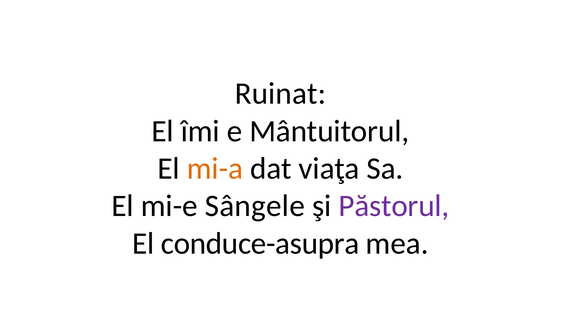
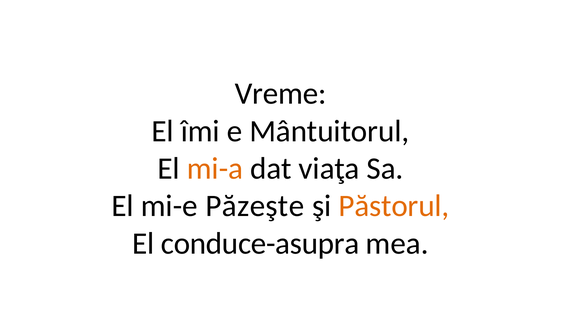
Ruinat: Ruinat -> Vreme
Sângele: Sângele -> Păzeşte
Păstorul colour: purple -> orange
